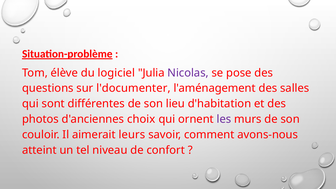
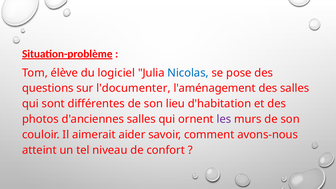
Nicolas colour: purple -> blue
d'anciennes choix: choix -> salles
leurs: leurs -> aider
